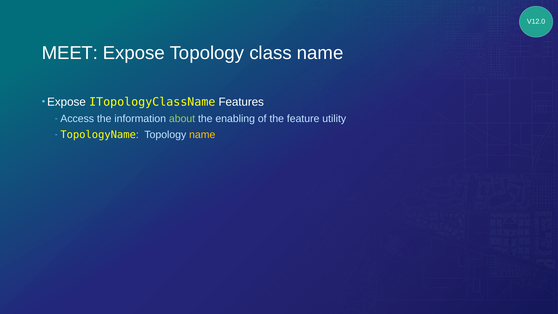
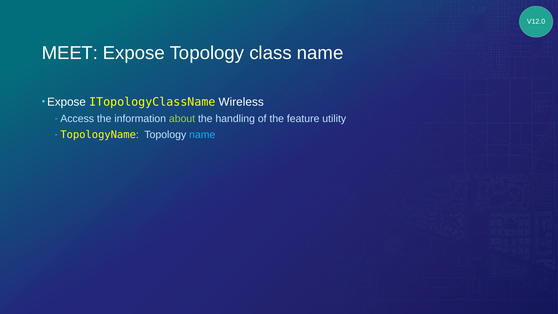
Features: Features -> Wireless
enabling: enabling -> handling
name at (202, 135) colour: yellow -> light blue
